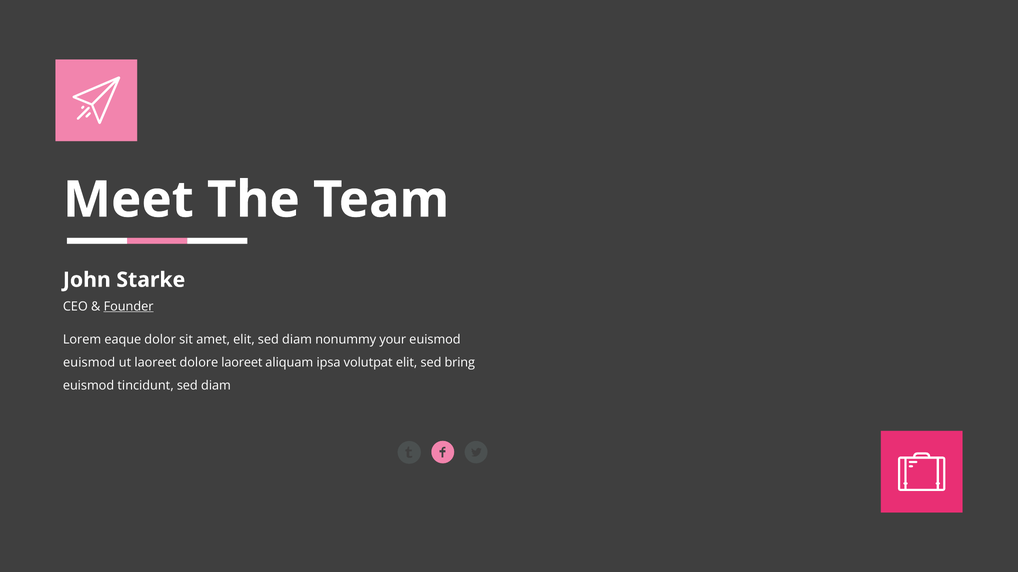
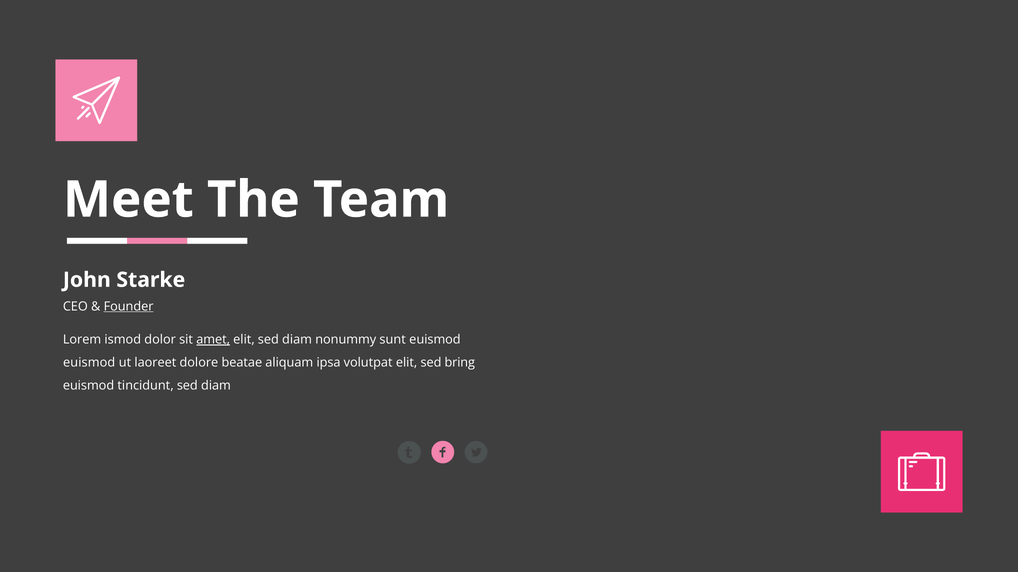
eaque: eaque -> ismod
amet underline: none -> present
your: your -> sunt
dolore laoreet: laoreet -> beatae
